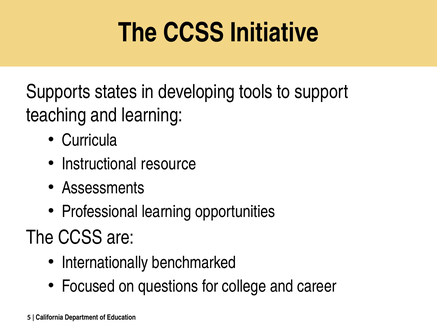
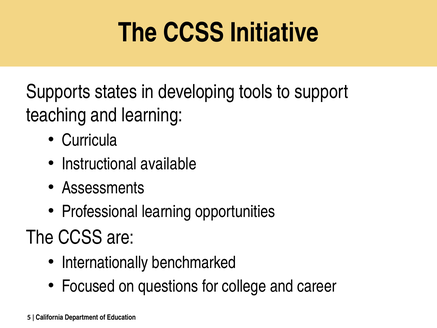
resource: resource -> available
